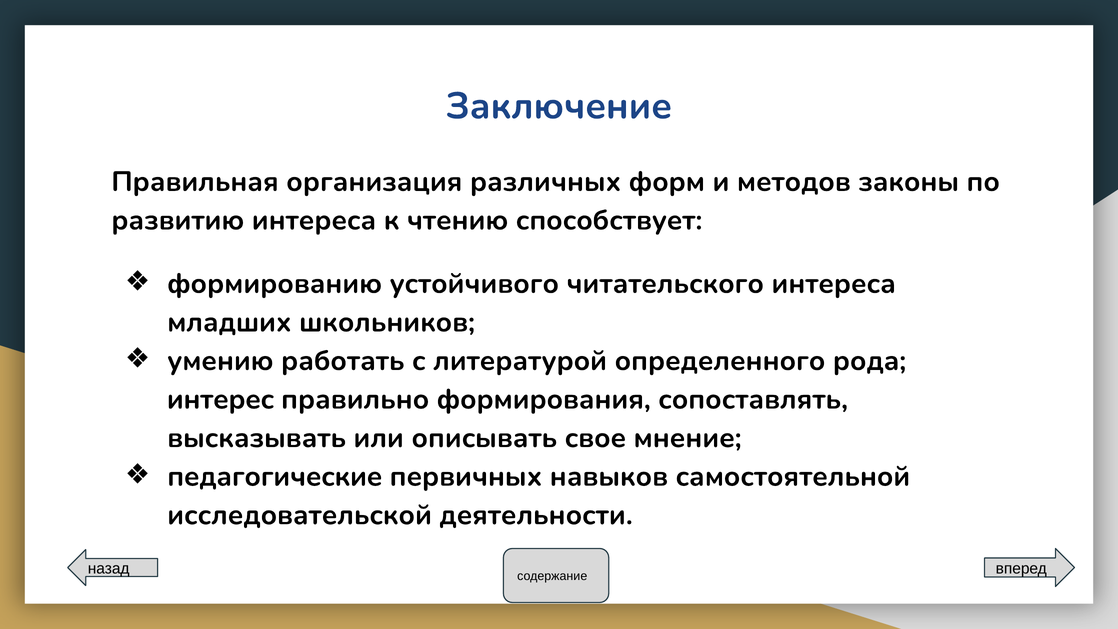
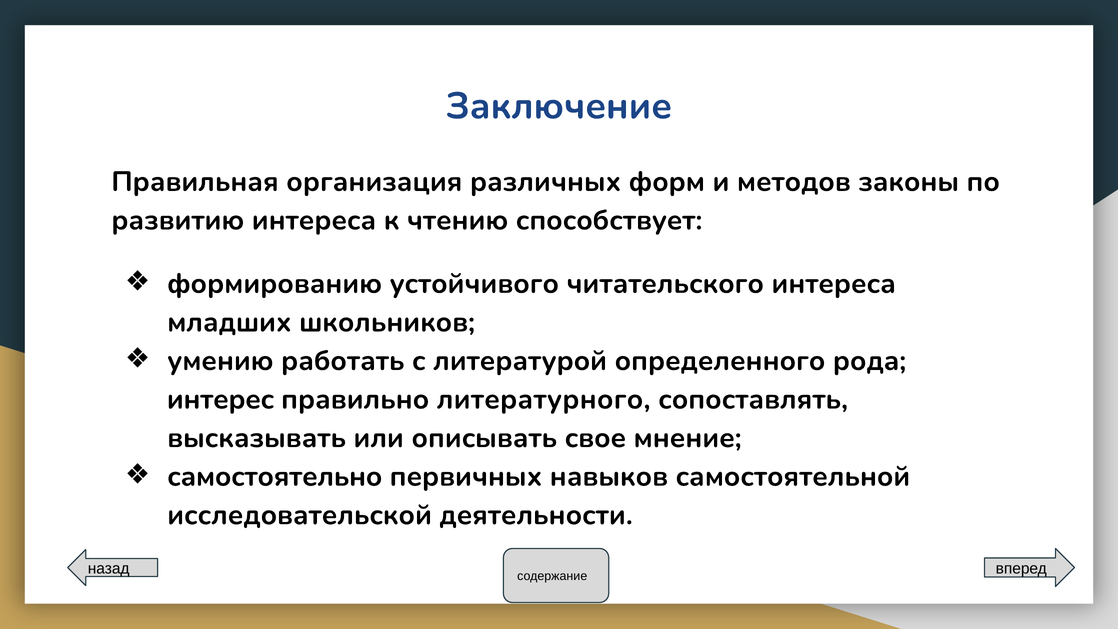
формирования: формирования -> литературного
педагогические: педагогические -> самостоятельно
